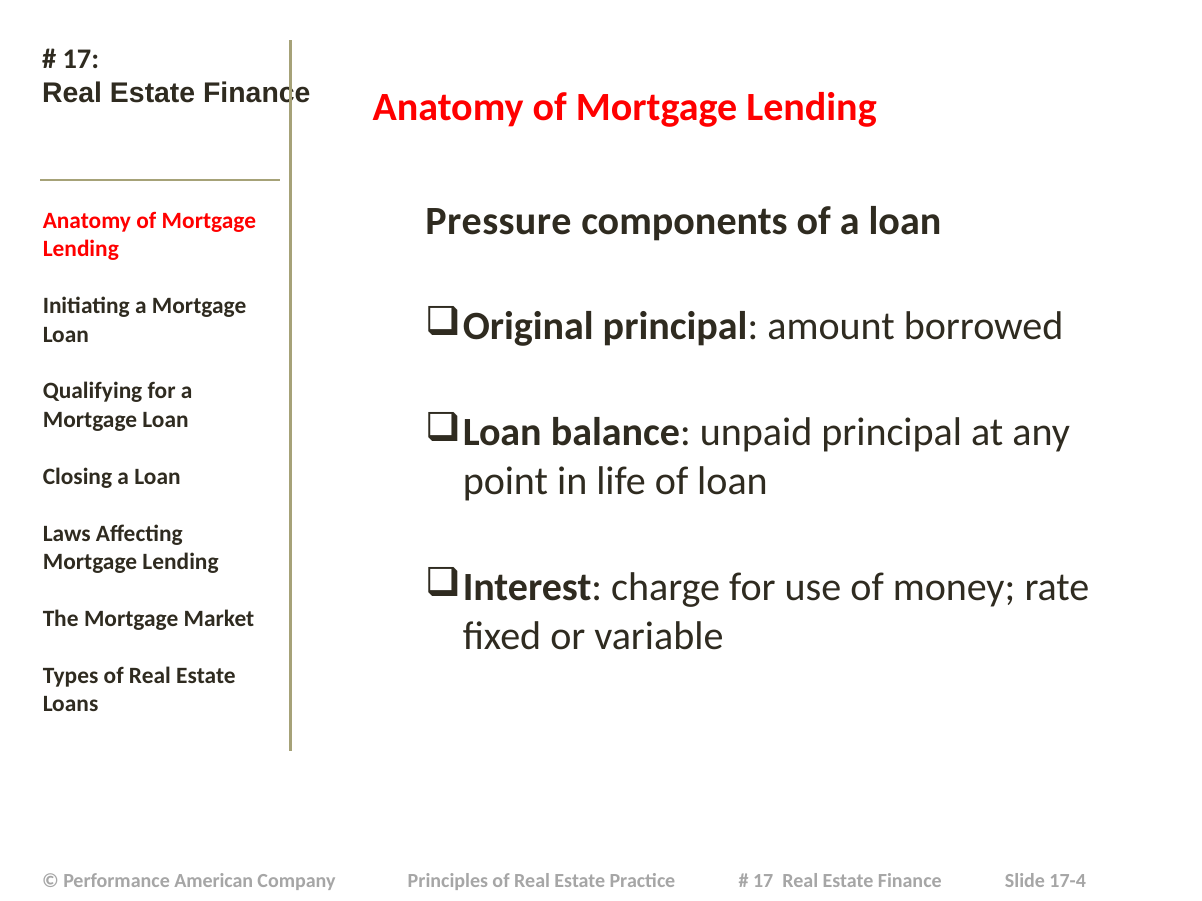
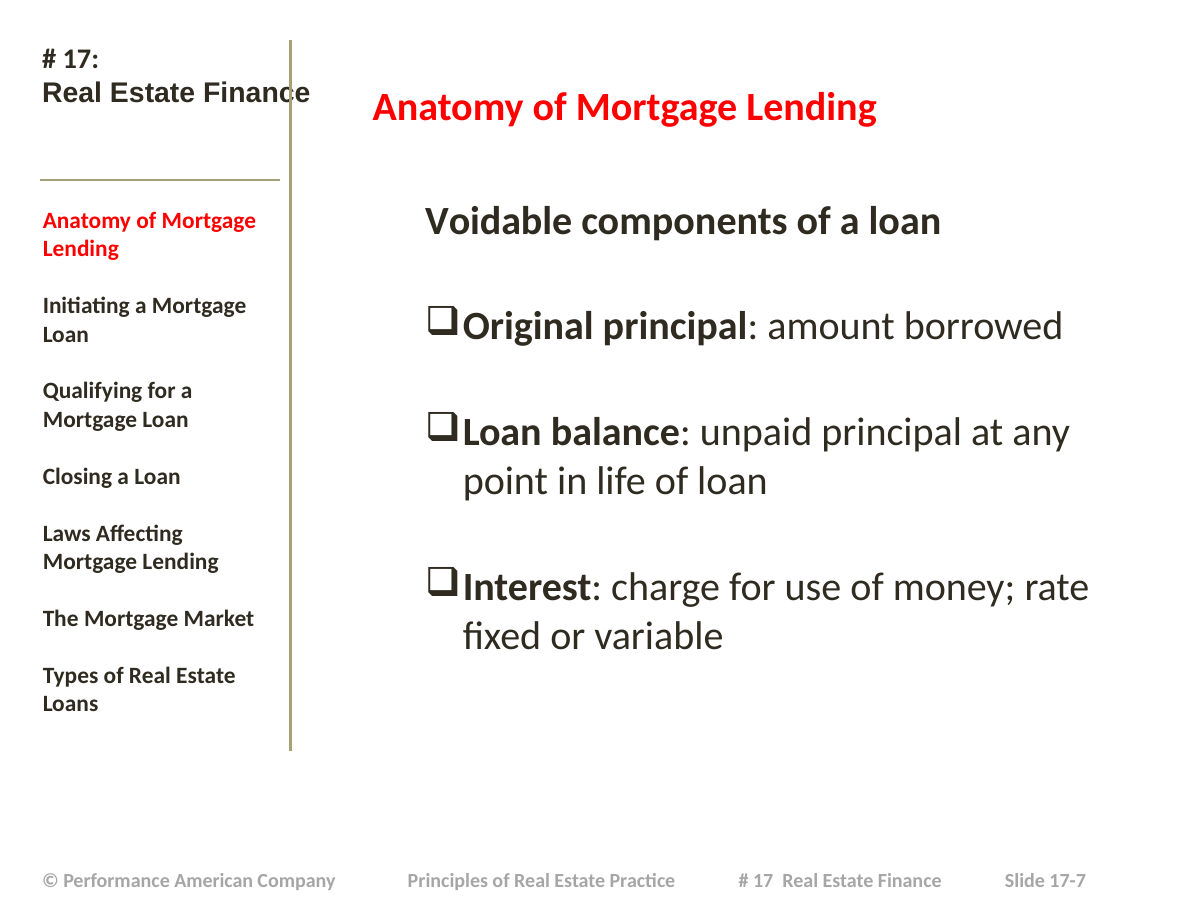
Pressure: Pressure -> Voidable
17-4: 17-4 -> 17-7
